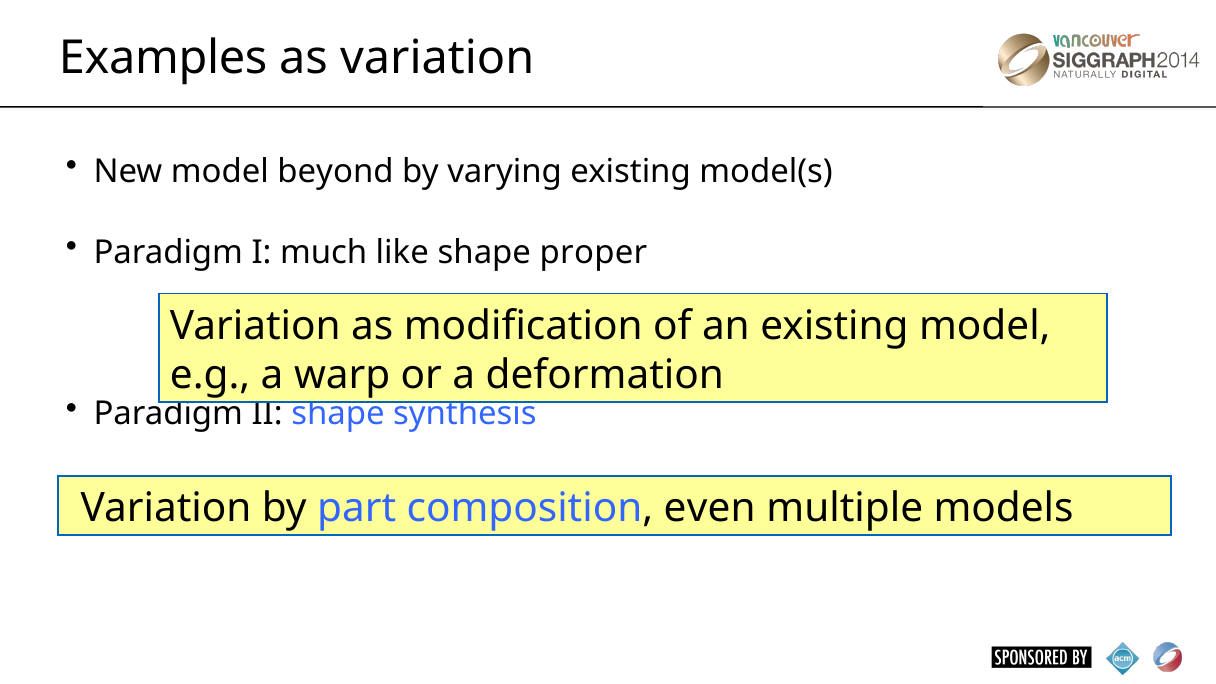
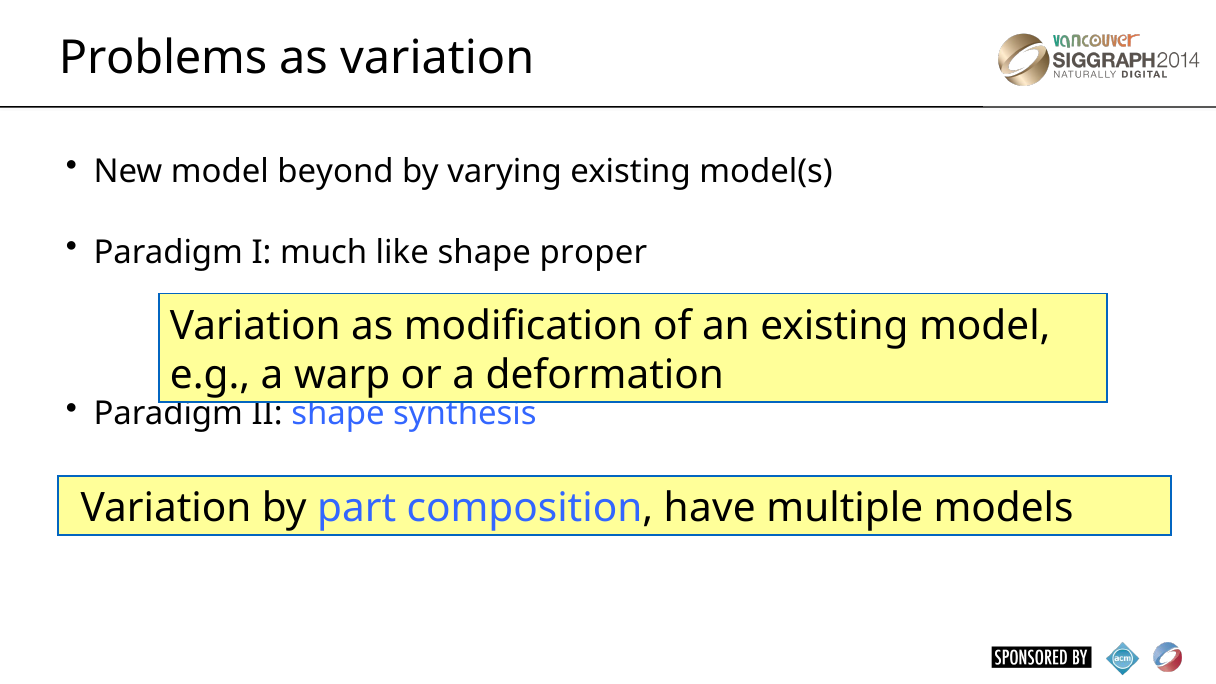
Examples: Examples -> Problems
even: even -> have
